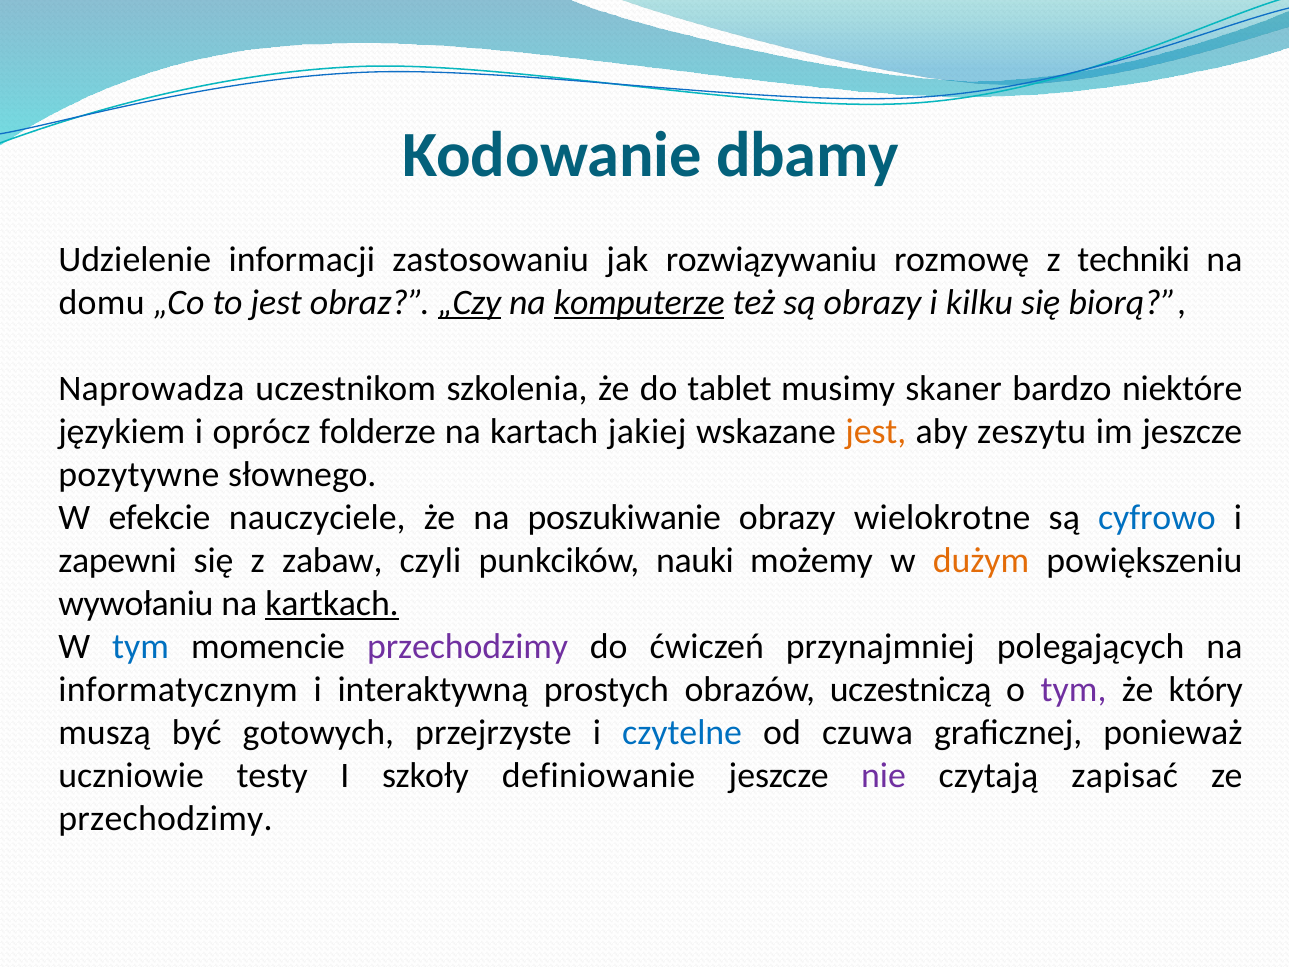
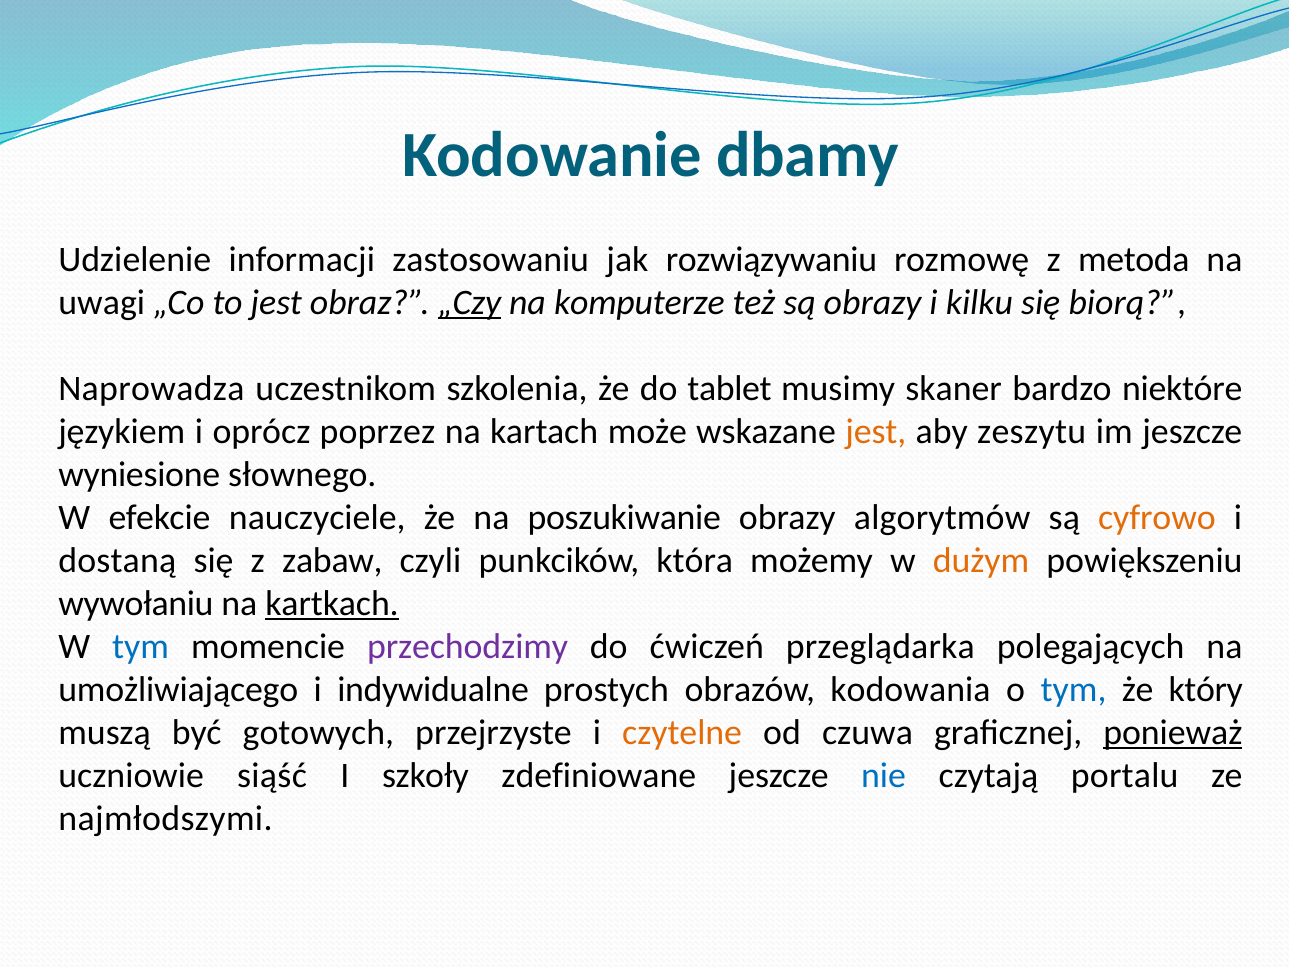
techniki: techniki -> metoda
domu: domu -> uwagi
komputerze underline: present -> none
folderze: folderze -> poprzez
jakiej: jakiej -> może
pozytywne: pozytywne -> wyniesione
wielokrotne: wielokrotne -> algorytmów
cyfrowo colour: blue -> orange
zapewni: zapewni -> dostaną
nauki: nauki -> która
przynajmniej: przynajmniej -> przeglądarka
informatycznym: informatycznym -> umożliwiającego
interaktywną: interaktywną -> indywidualne
uczestniczą: uczestniczą -> kodowania
tym at (1074, 690) colour: purple -> blue
czytelne colour: blue -> orange
ponieważ underline: none -> present
testy: testy -> siąść
definiowanie: definiowanie -> zdefiniowane
nie colour: purple -> blue
zapisać: zapisać -> portalu
przechodzimy at (166, 819): przechodzimy -> najmłodszymi
